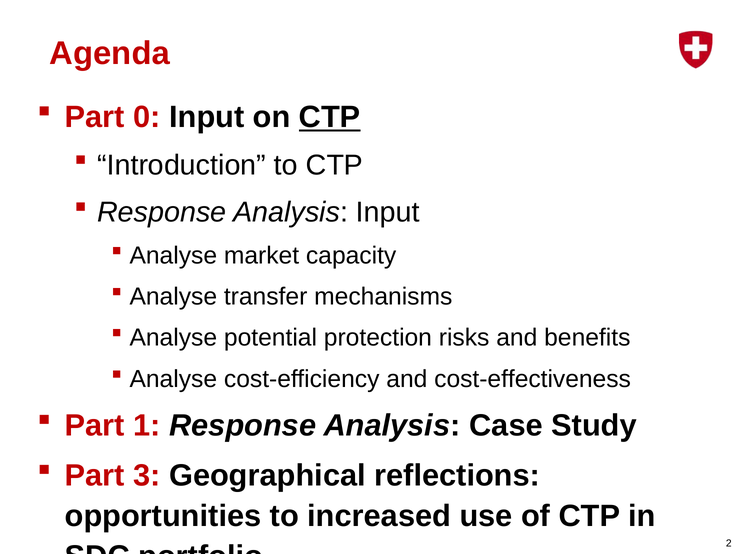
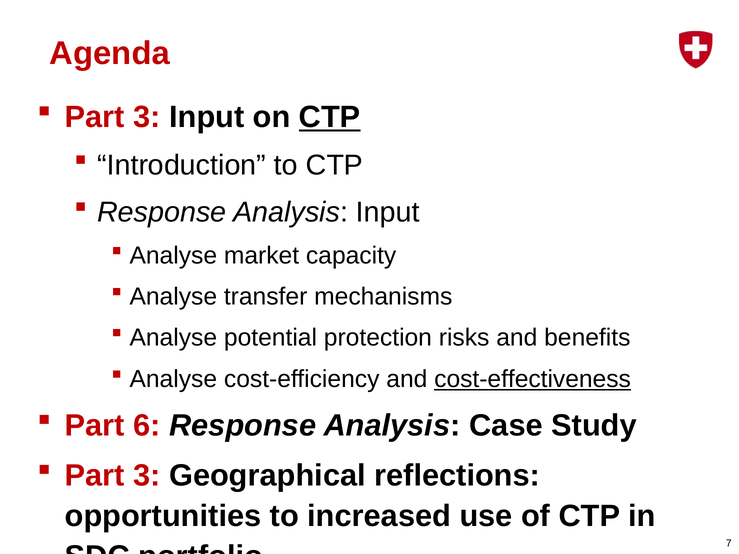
0 at (147, 117): 0 -> 3
cost-effectiveness underline: none -> present
1: 1 -> 6
2: 2 -> 7
